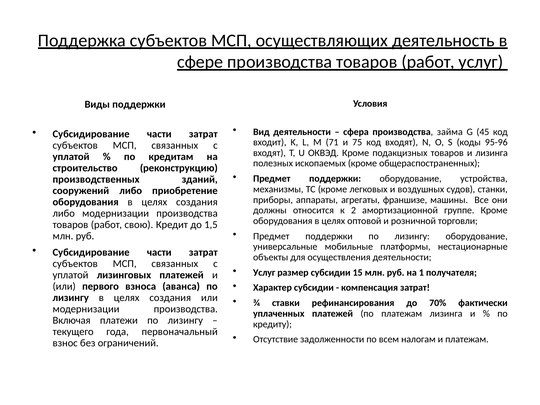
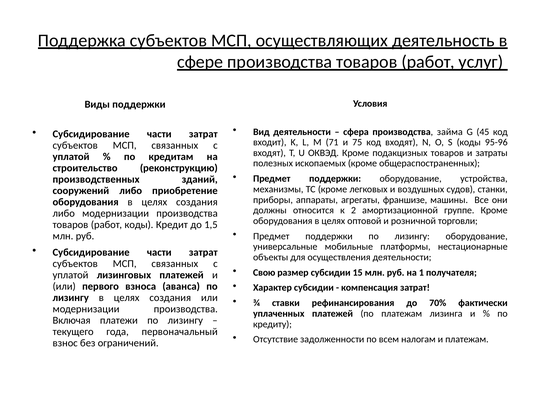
и лизинга: лизинга -> затраты
работ свою: свою -> коды
Услуг at (264, 272): Услуг -> Свою
